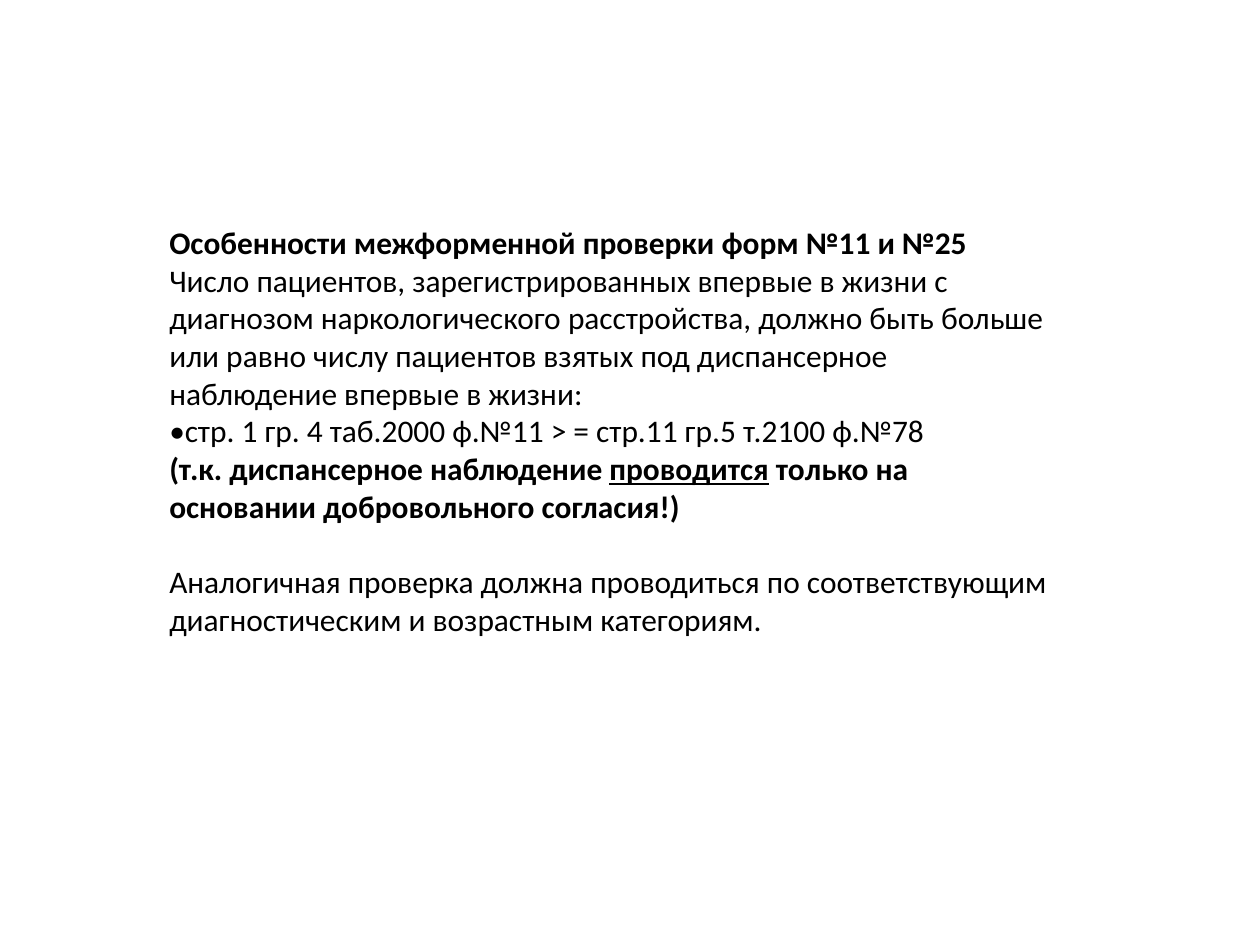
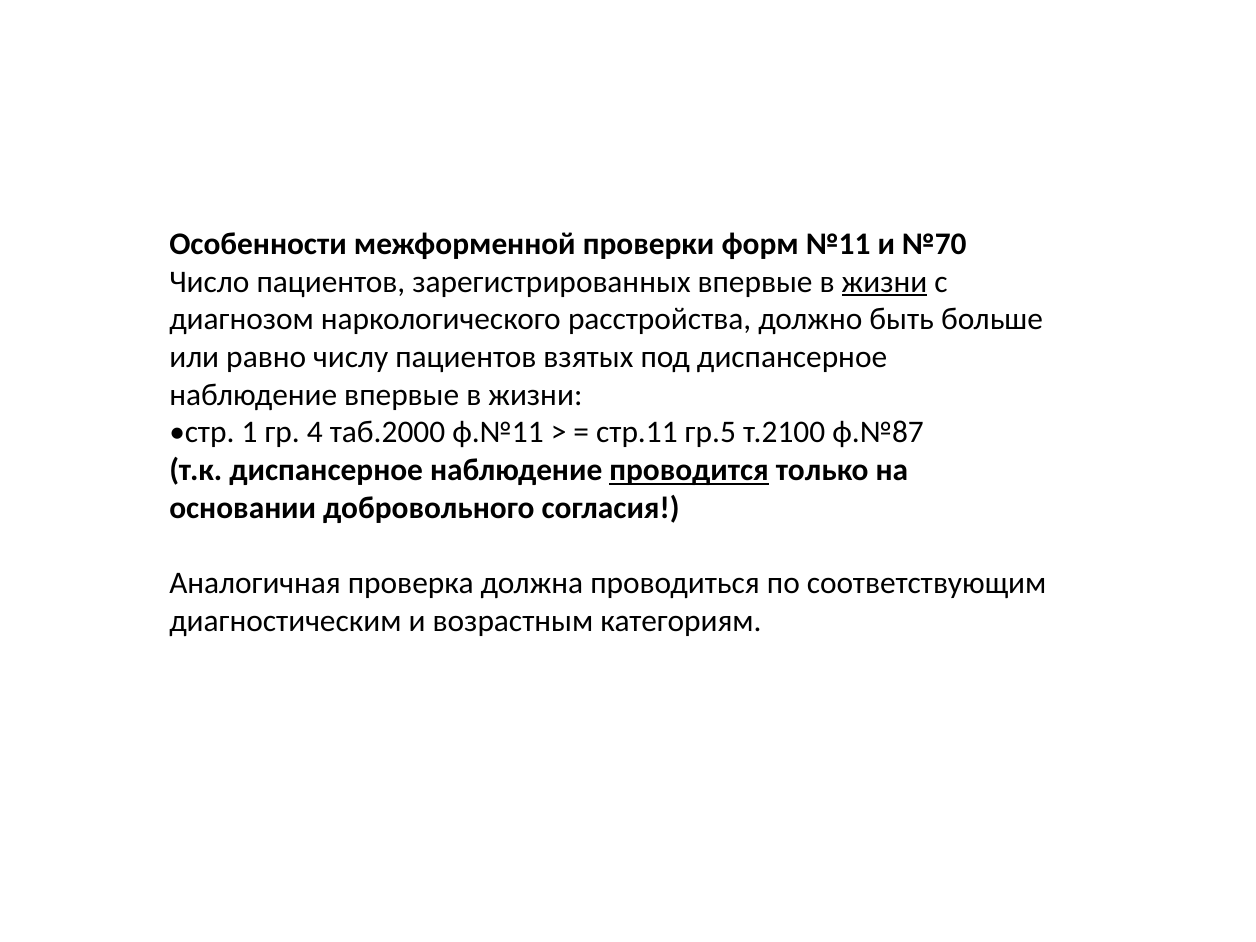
№25: №25 -> №70
жизни at (885, 282) underline: none -> present
ф.№78: ф.№78 -> ф.№87
